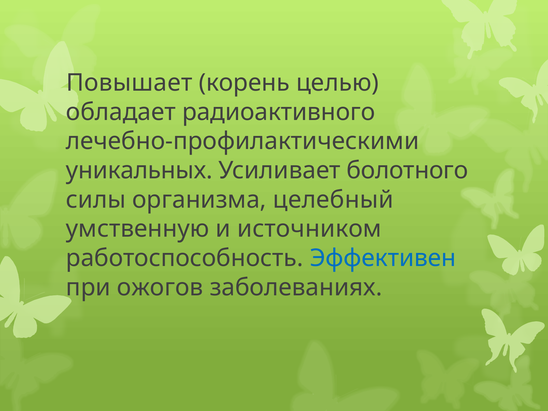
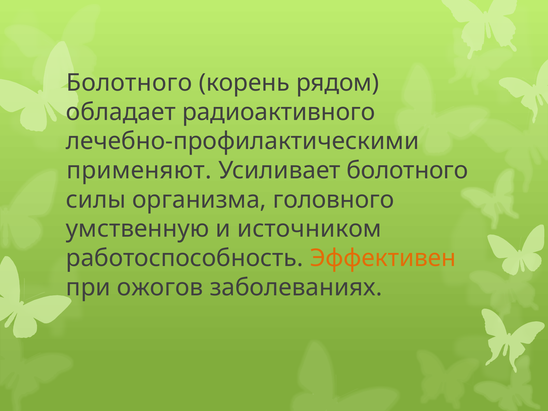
Повышает at (129, 83): Повышает -> Болотного
целью: целью -> рядом
уникальных: уникальных -> применяют
целебный: целебный -> головного
Эффективен colour: blue -> orange
